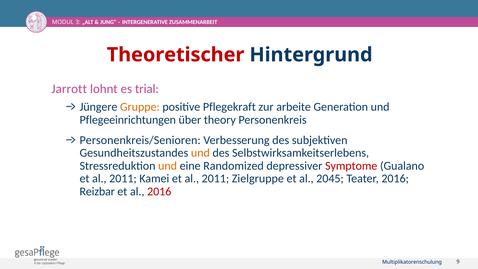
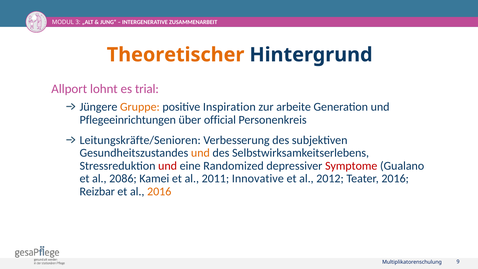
Theoretischer colour: red -> orange
Jarrott: Jarrott -> Allport
Pflegekraft: Pflegekraft -> Inspiration
theory: theory -> official
Personenkreis/Senioren: Personenkreis/Senioren -> Leitungskräfte/Senioren
und at (168, 166) colour: orange -> red
2011 at (123, 179): 2011 -> 2086
Zielgruppe: Zielgruppe -> Innovative
2045: 2045 -> 2012
2016 at (159, 191) colour: red -> orange
